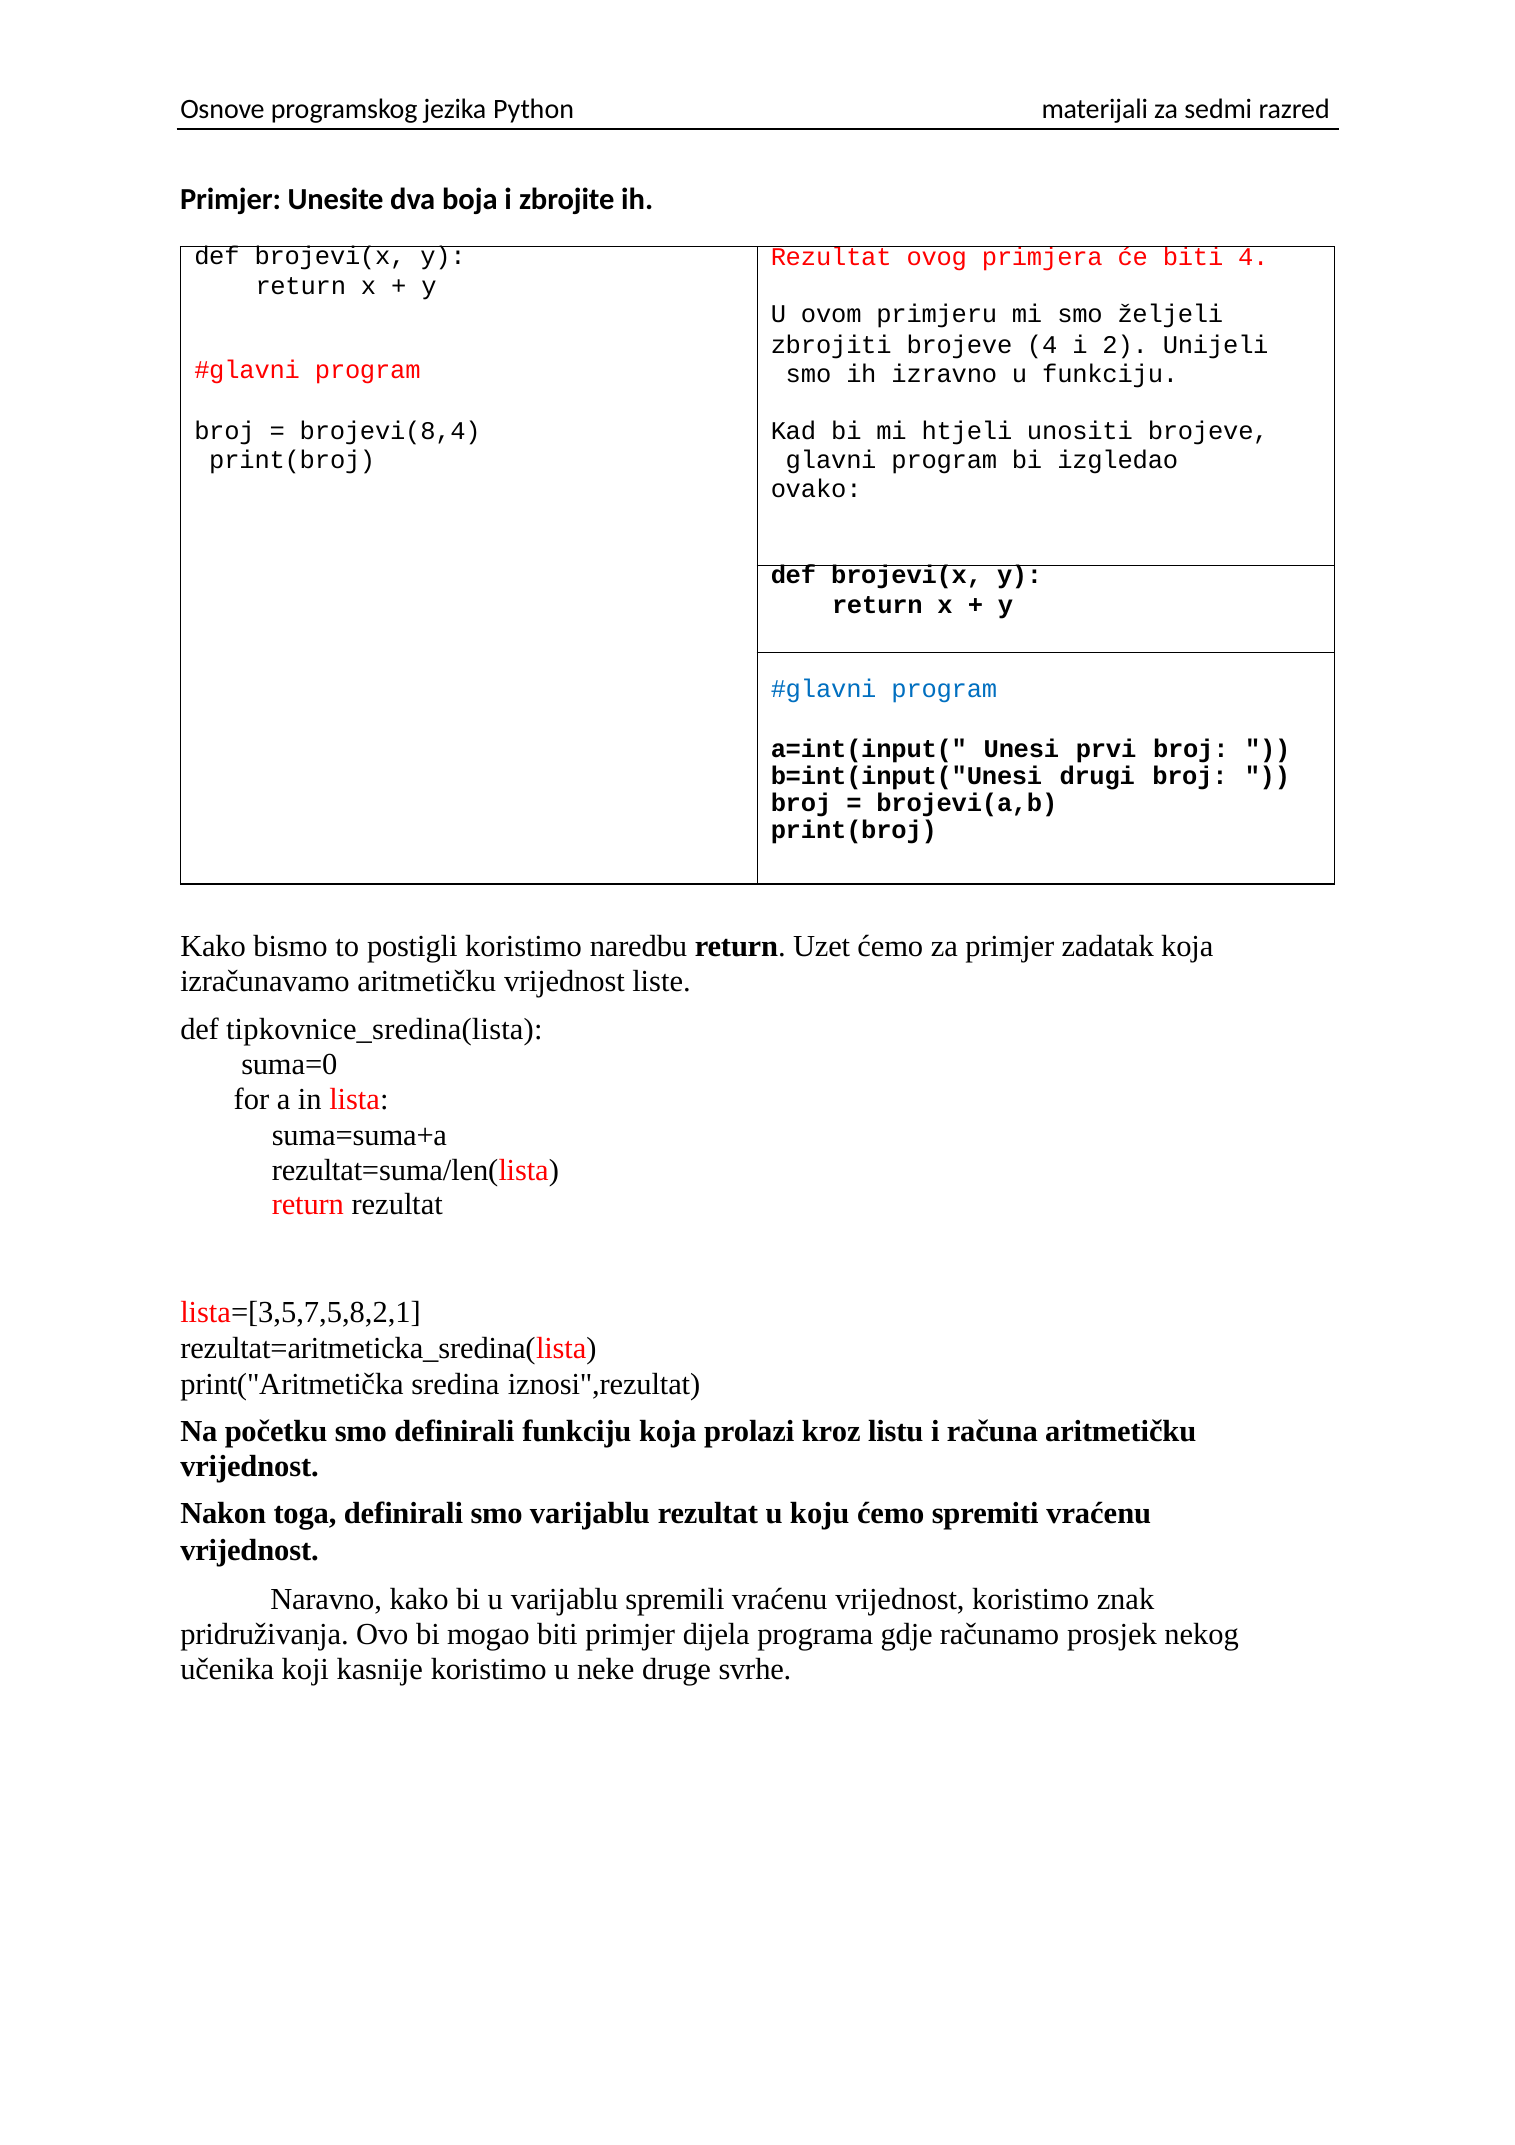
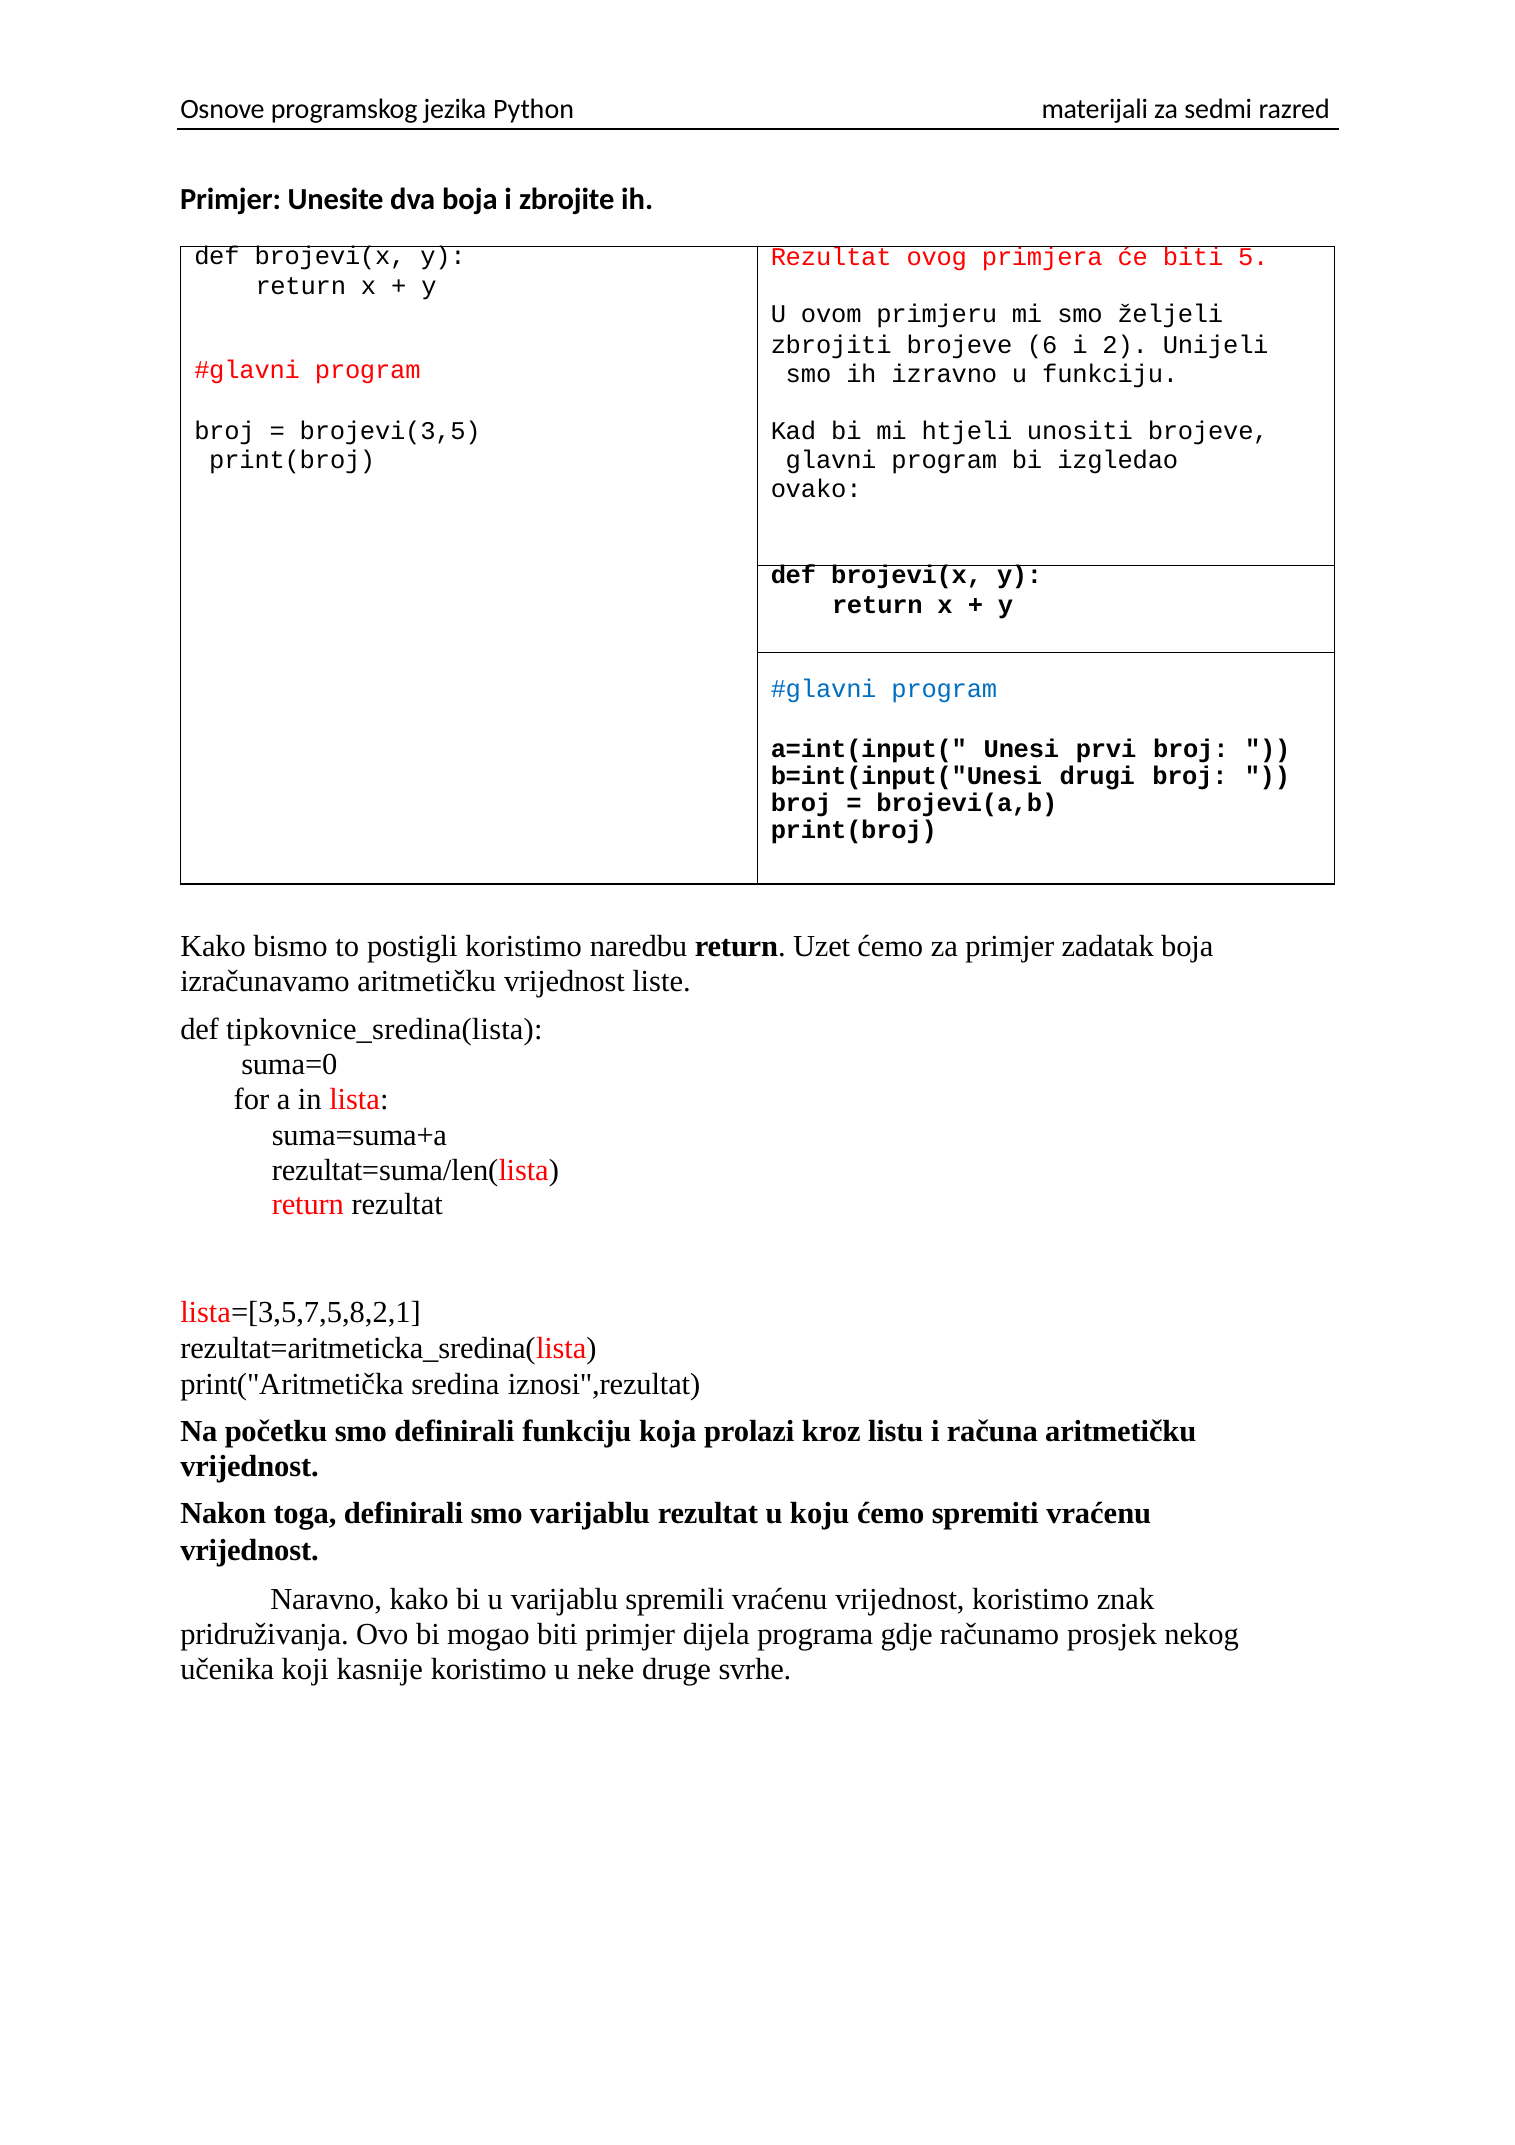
biti 4: 4 -> 5
brojeve 4: 4 -> 6
brojevi(8,4: brojevi(8,4 -> brojevi(3,5
zadatak koja: koja -> boja
